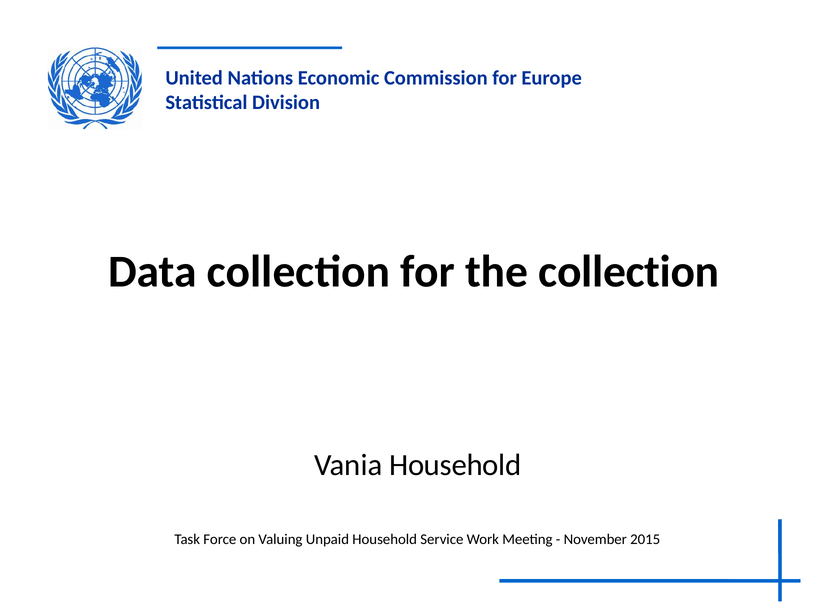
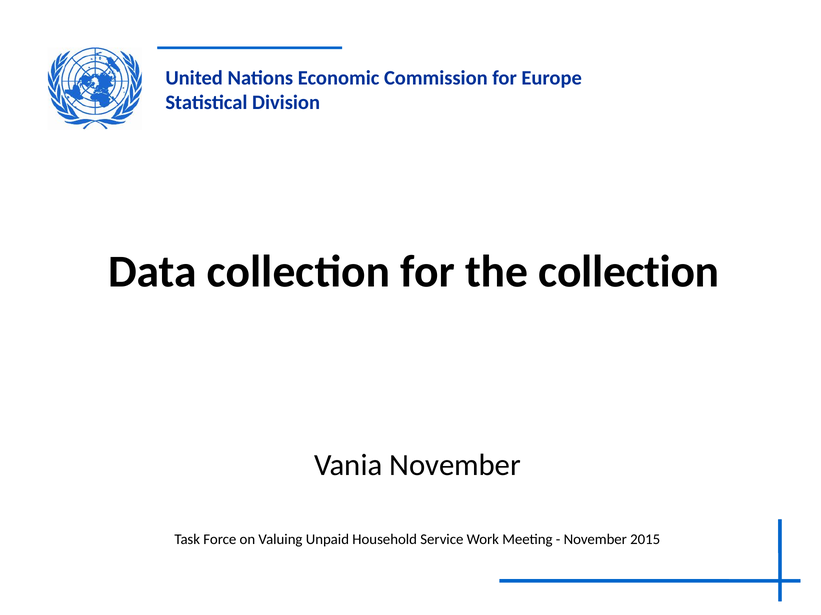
Vania Household: Household -> November
